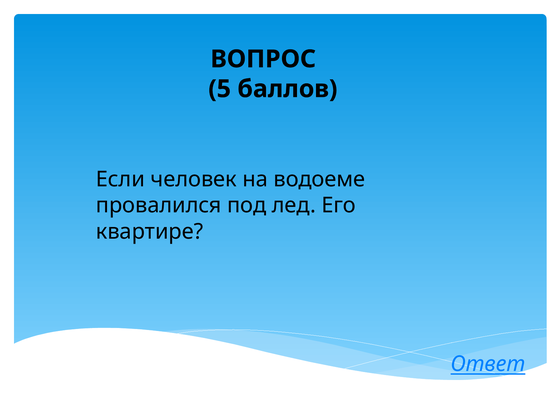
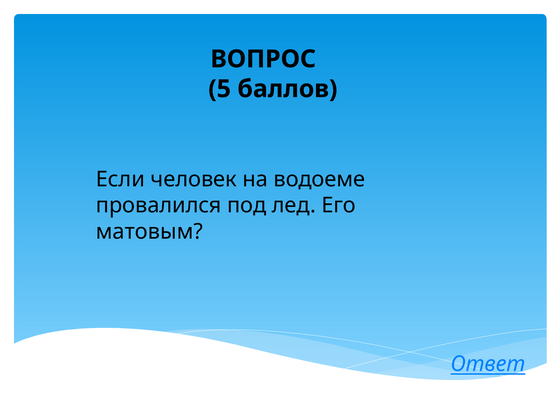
квартире: квартире -> матовым
